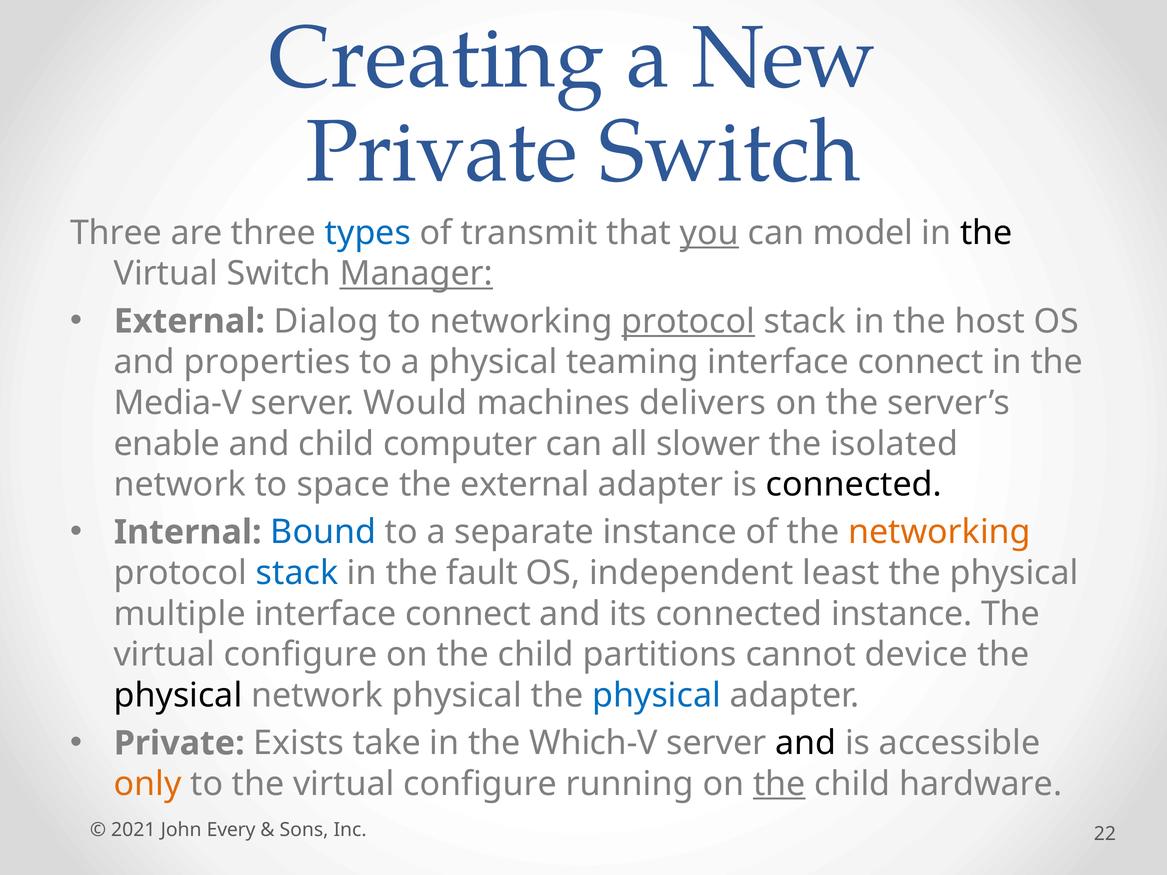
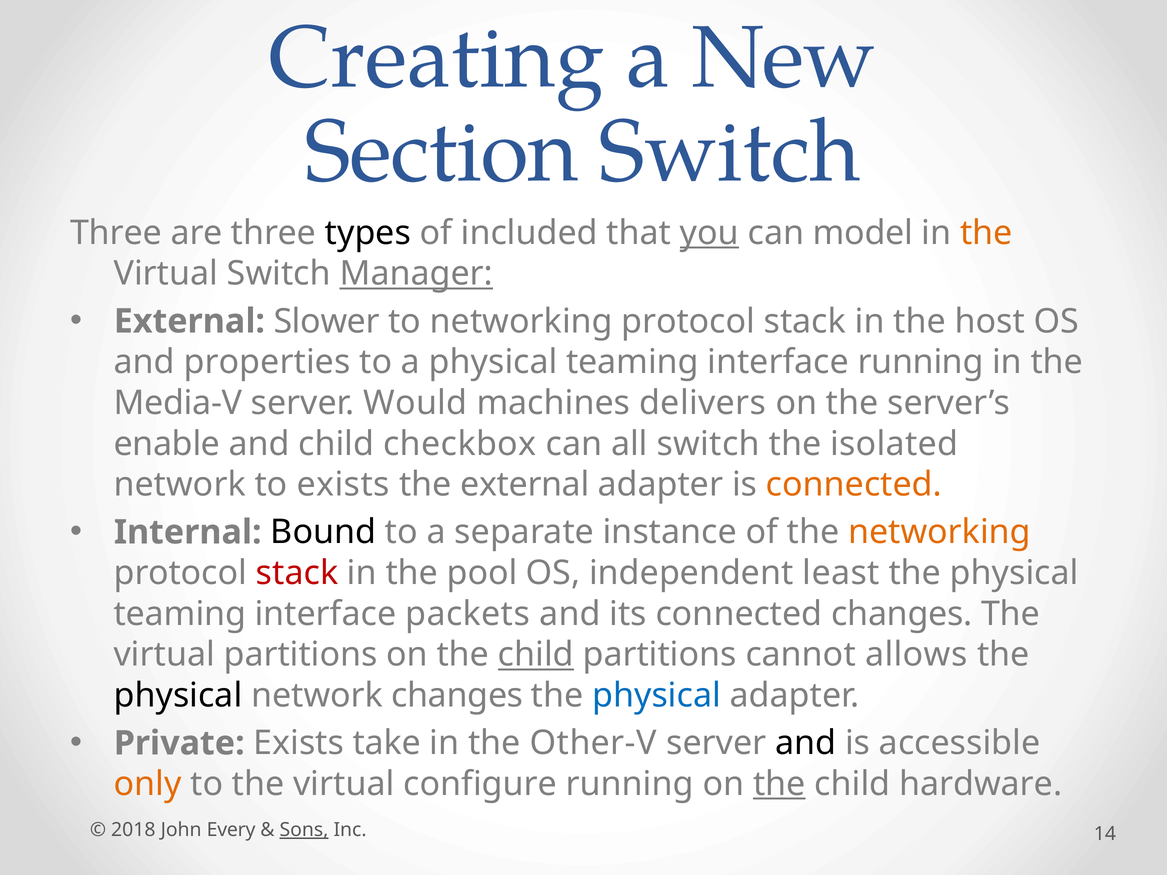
Private at (442, 152): Private -> Section
types colour: blue -> black
transmit: transmit -> included
the at (986, 233) colour: black -> orange
Dialog: Dialog -> Slower
protocol at (688, 321) underline: present -> none
connect at (921, 362): connect -> running
computer: computer -> checkbox
all slower: slower -> switch
to space: space -> exists
connected at (854, 485) colour: black -> orange
Bound colour: blue -> black
stack at (297, 573) colour: blue -> red
fault: fault -> pool
multiple at (180, 614): multiple -> teaming
connect at (468, 614): connect -> packets
connected instance: instance -> changes
configure at (301, 655): configure -> partitions
child at (536, 655) underline: none -> present
device: device -> allows
network physical: physical -> changes
Which-V: Which-V -> Other-V
2021: 2021 -> 2018
Sons underline: none -> present
22: 22 -> 14
